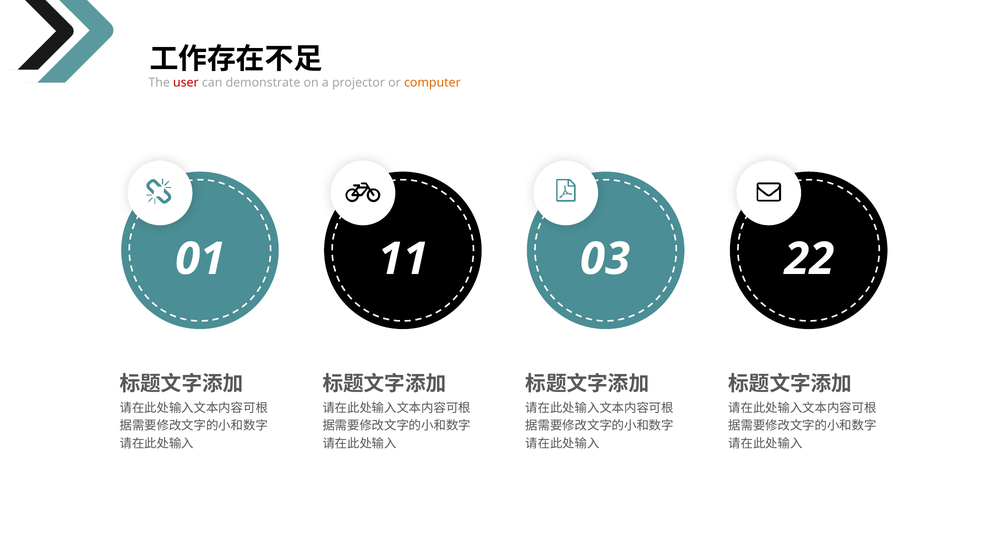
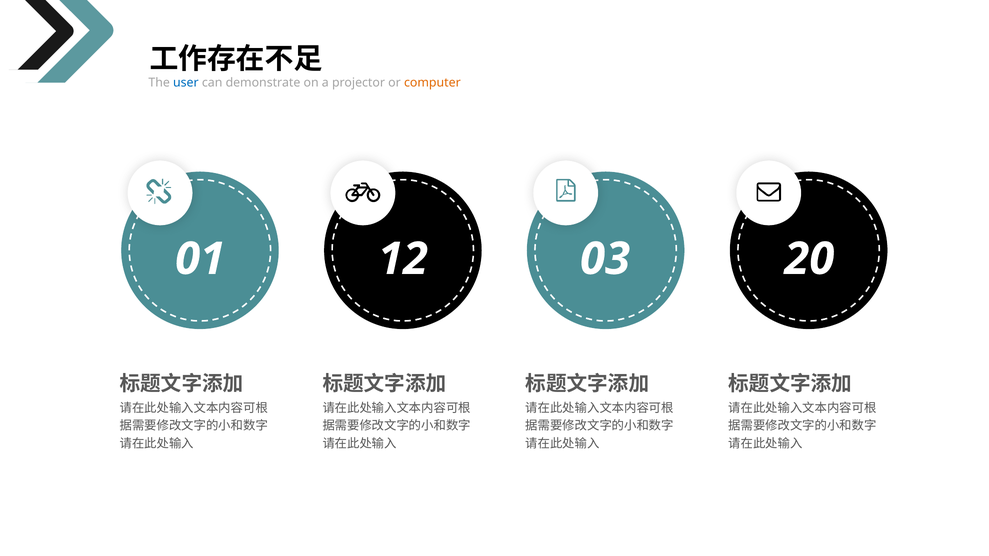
user colour: red -> blue
11: 11 -> 12
22: 22 -> 20
